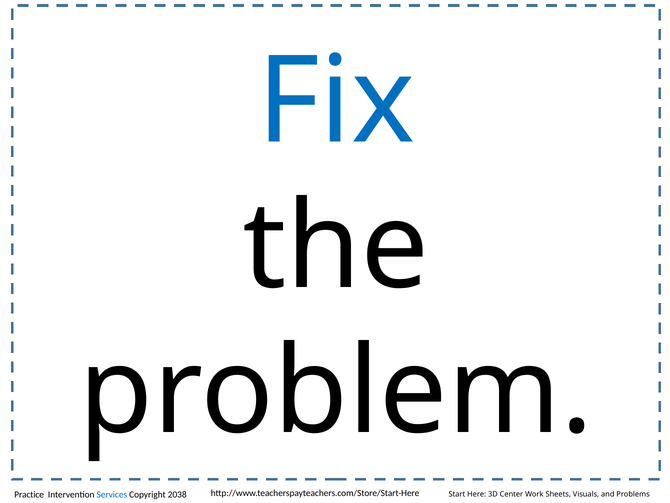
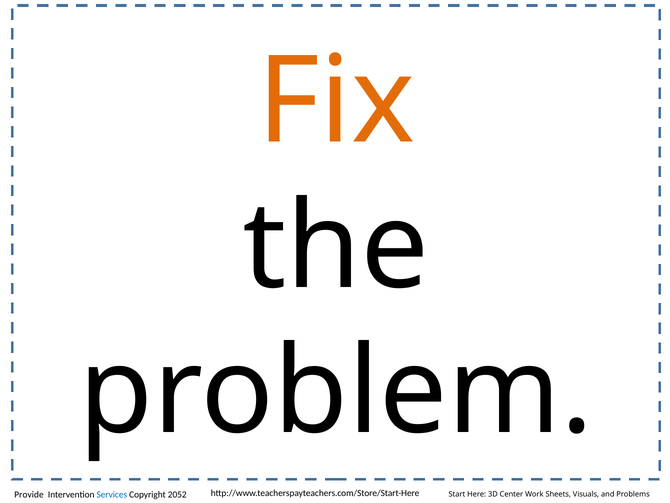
Fix colour: blue -> orange
Practice: Practice -> Provide
2038: 2038 -> 2052
